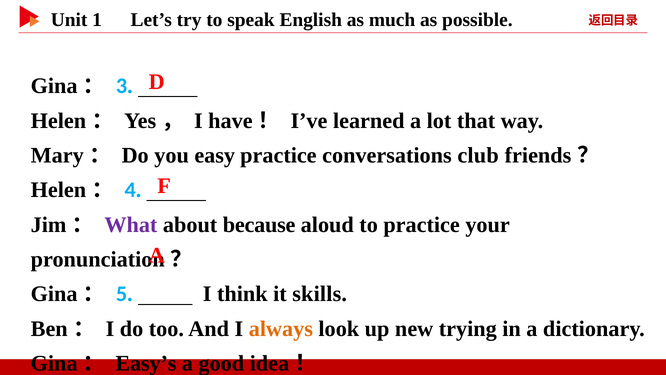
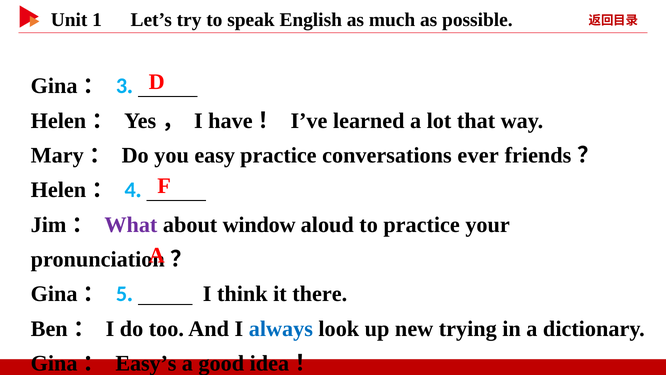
club: club -> ever
because: because -> window
skills: skills -> there
always colour: orange -> blue
